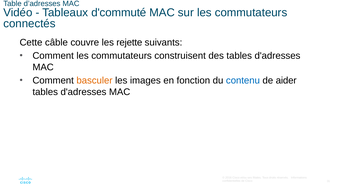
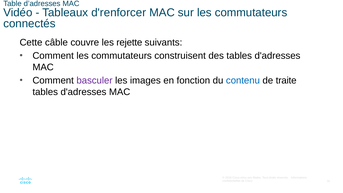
d'commuté: d'commuté -> d'renforcer
basculer colour: orange -> purple
aider: aider -> traite
